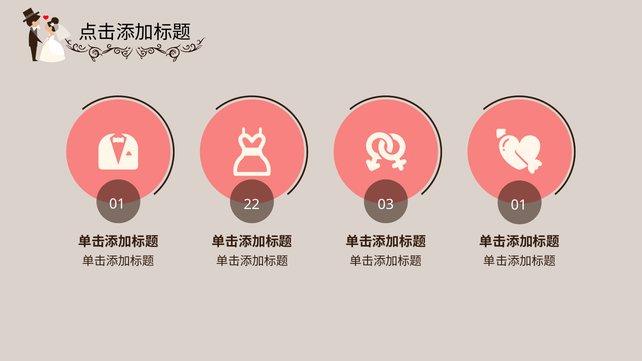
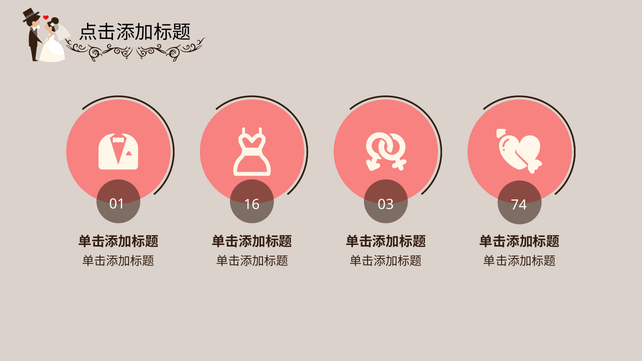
22: 22 -> 16
03 01: 01 -> 74
